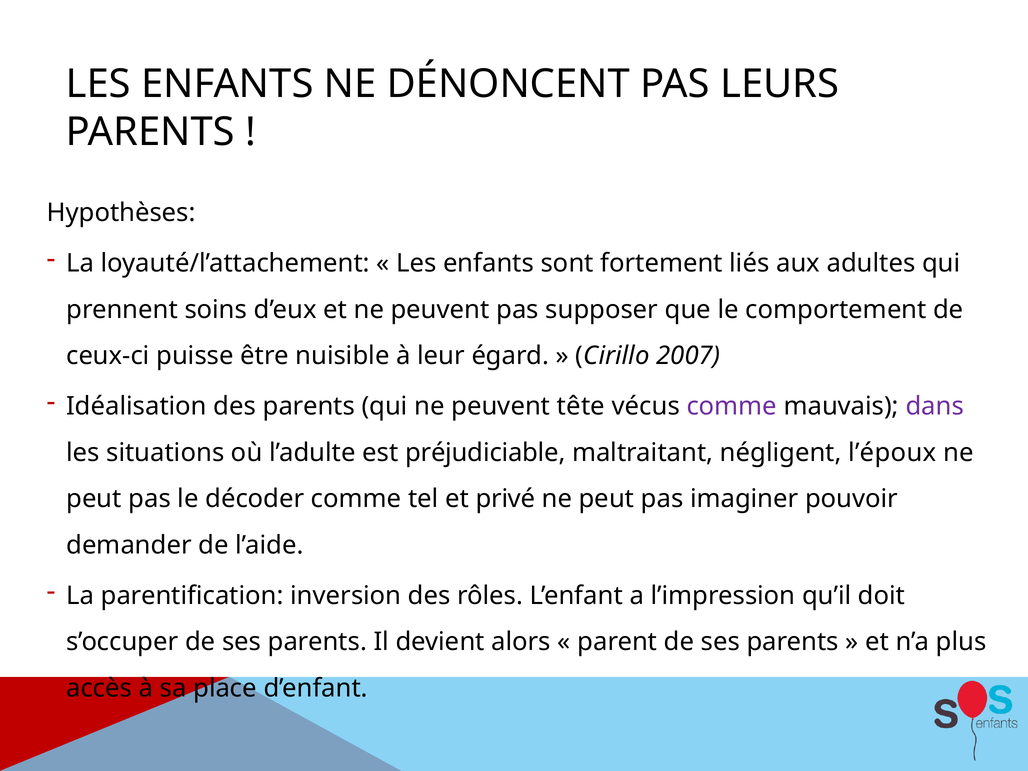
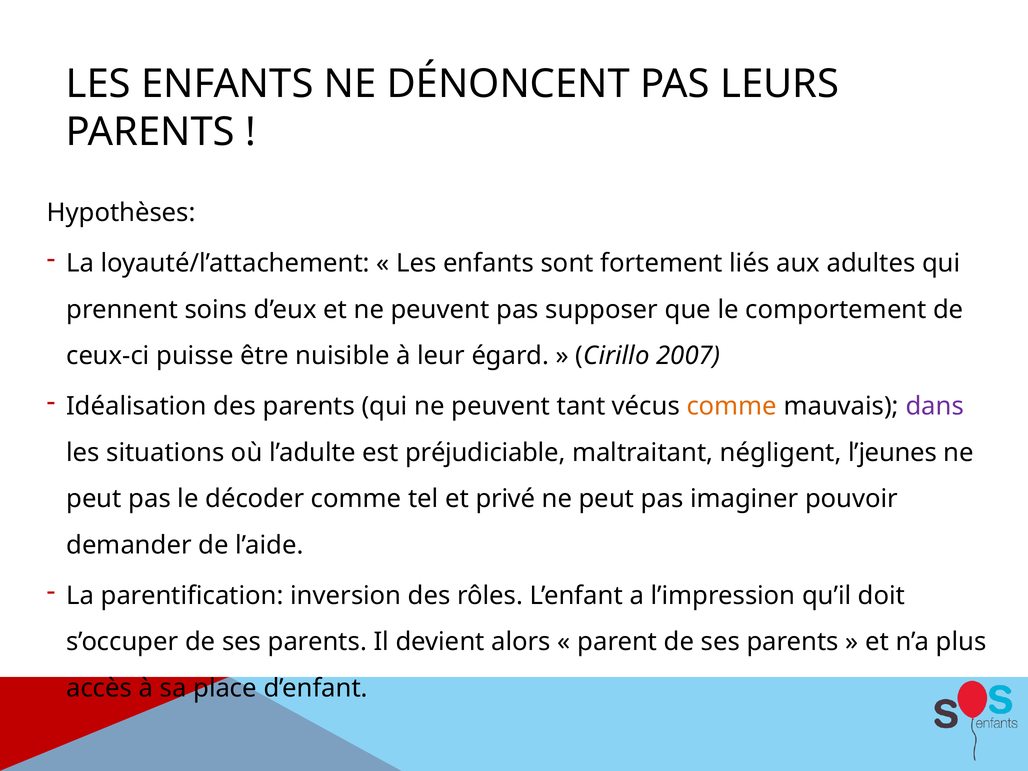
tête: tête -> tant
comme at (732, 406) colour: purple -> orange
l’époux: l’époux -> l’jeunes
